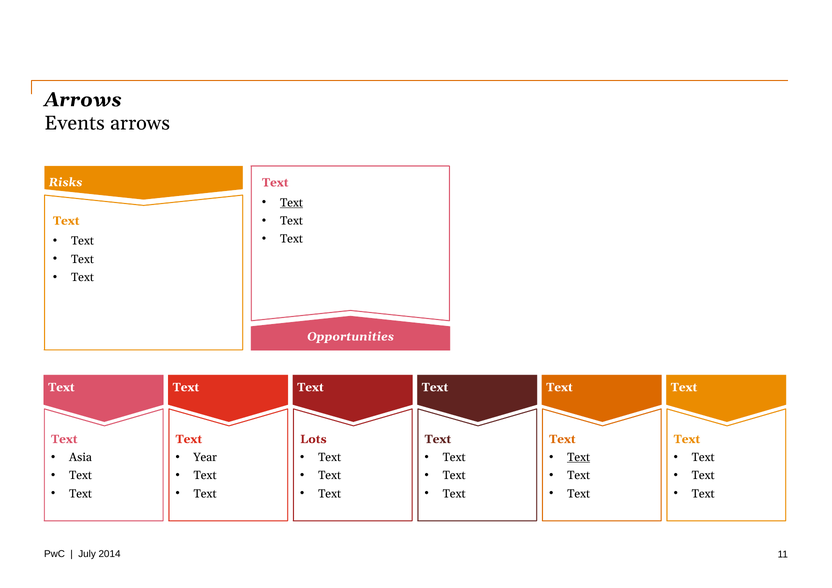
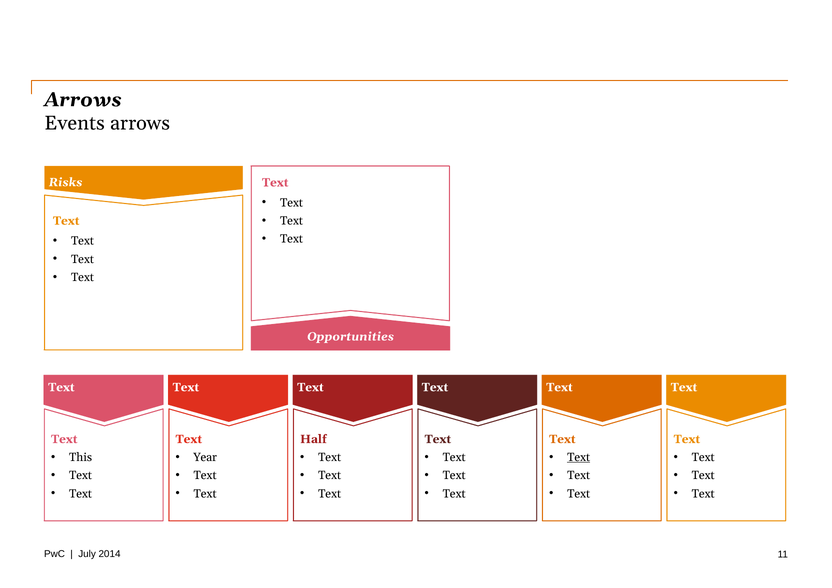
Text at (292, 203) underline: present -> none
Lots: Lots -> Half
Asia: Asia -> This
